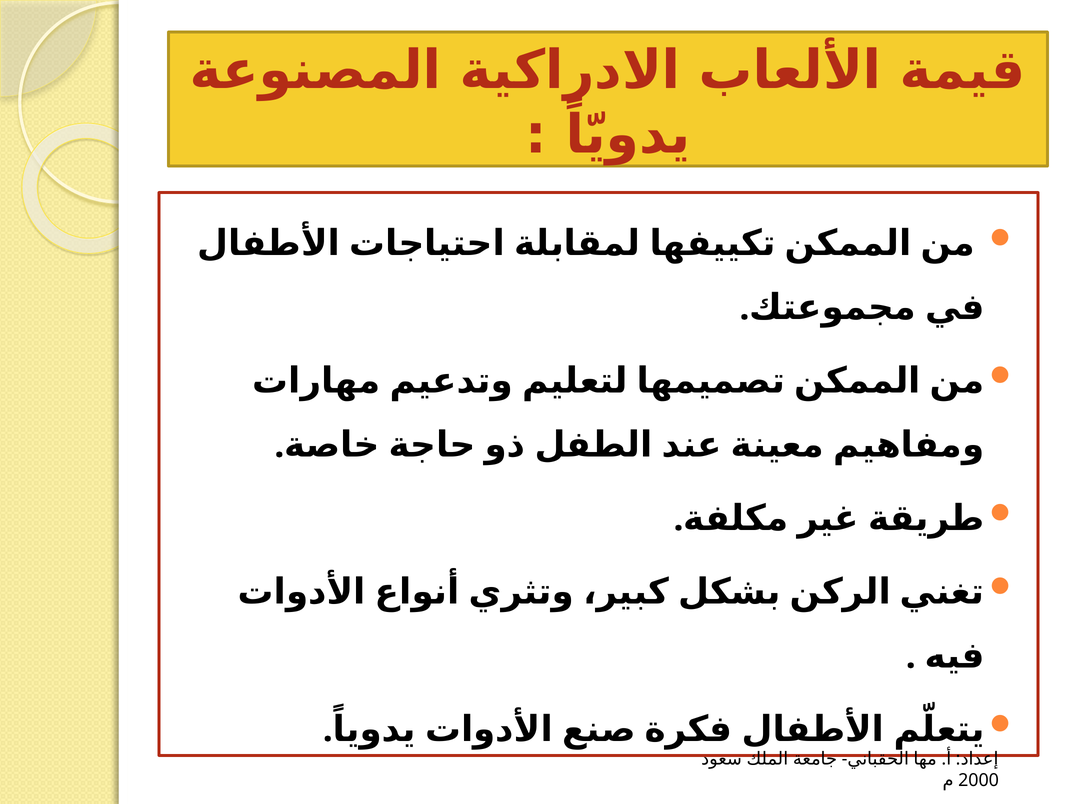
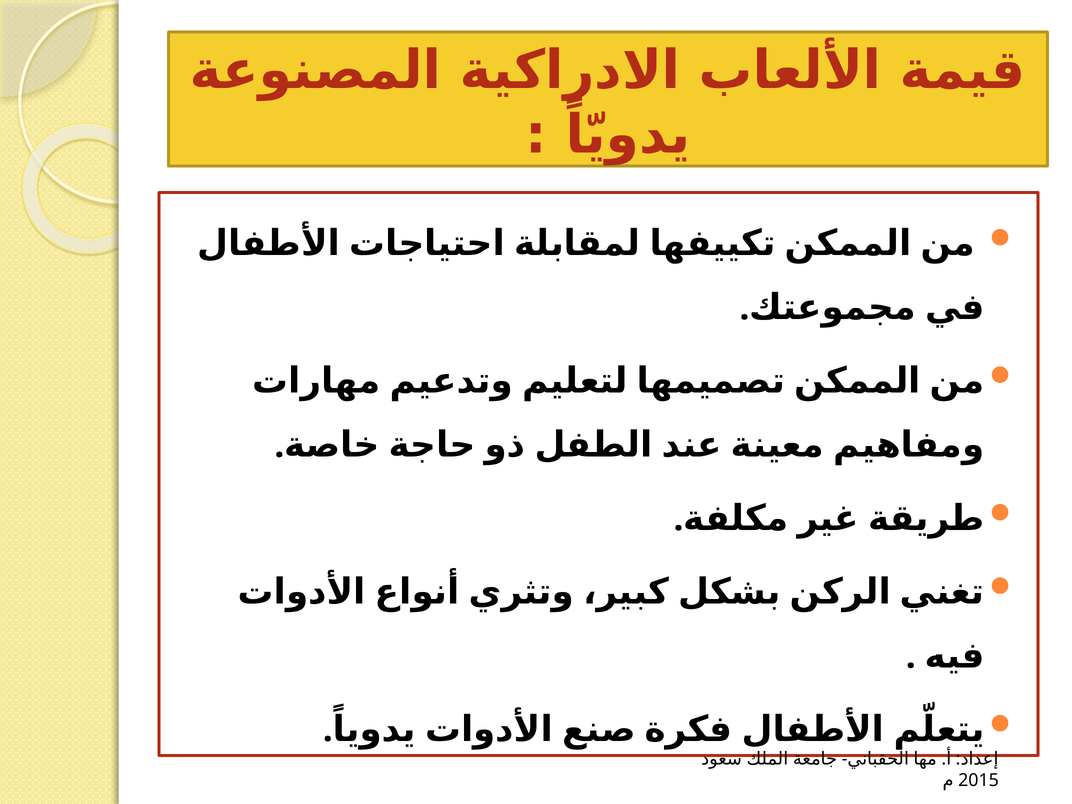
2000: 2000 -> 2015
